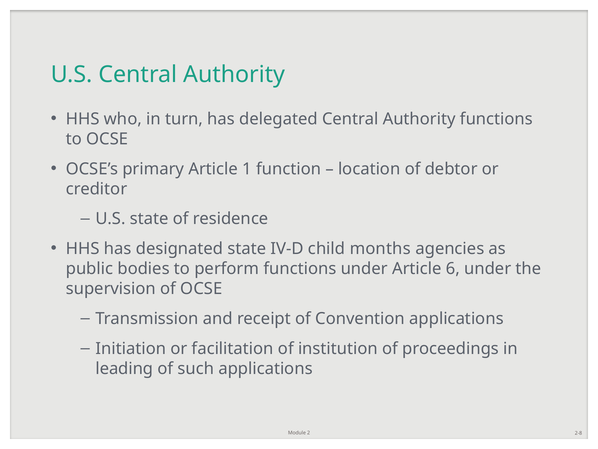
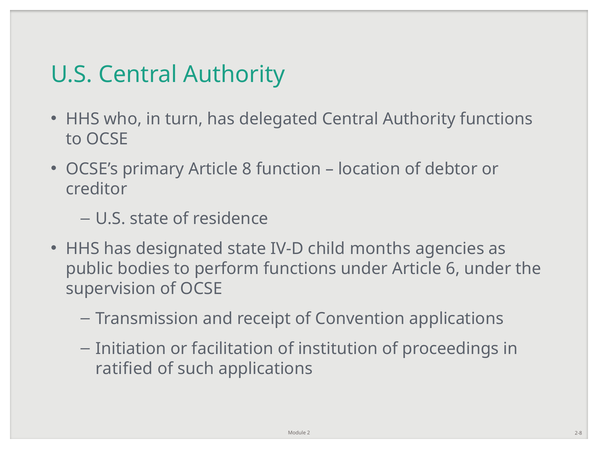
1: 1 -> 8
leading: leading -> ratified
